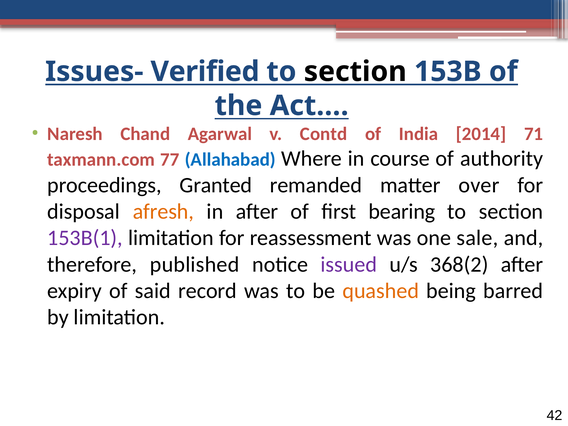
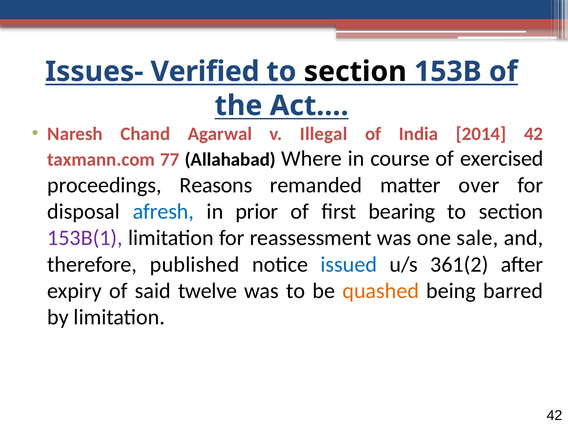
Contd: Contd -> Illegal
2014 71: 71 -> 42
Allahabad colour: blue -> black
authority: authority -> exercised
Granted: Granted -> Reasons
afresh colour: orange -> blue
in after: after -> prior
issued colour: purple -> blue
368(2: 368(2 -> 361(2
record: record -> twelve
